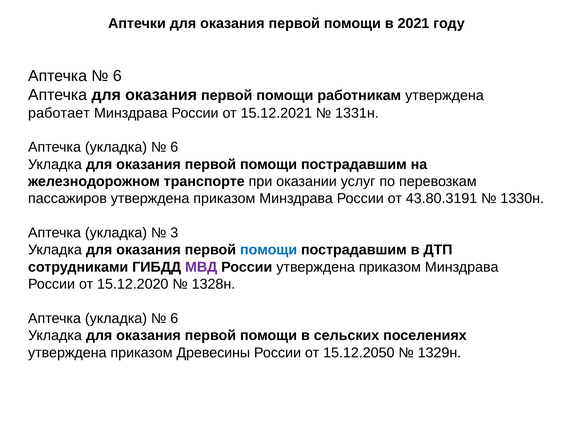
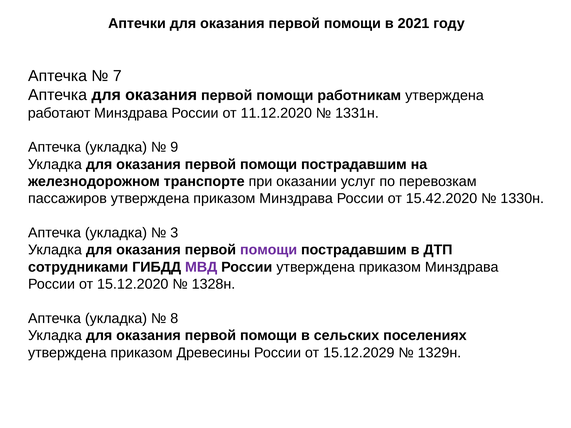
6 at (117, 76): 6 -> 7
работает: работает -> работают
15.12.2021: 15.12.2021 -> 11.12.2020
6 at (174, 147): 6 -> 9
43.80.3191: 43.80.3191 -> 15.42.2020
помощи at (269, 250) colour: blue -> purple
6 at (174, 319): 6 -> 8
15.12.2050: 15.12.2050 -> 15.12.2029
